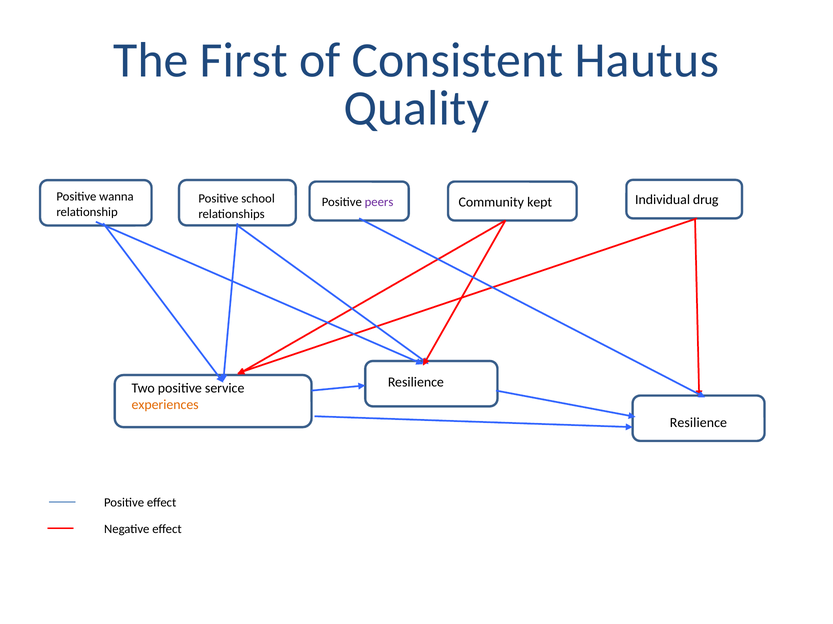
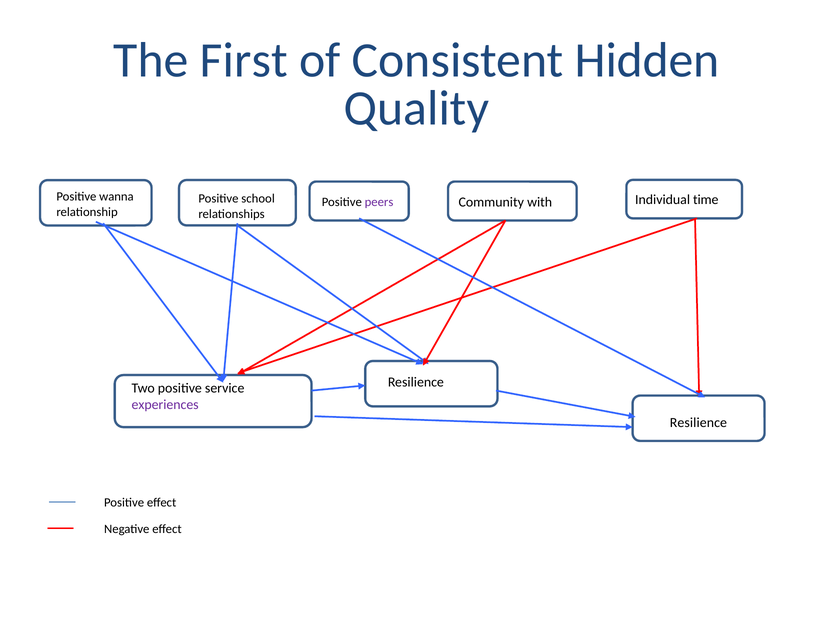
Hautus: Hautus -> Hidden
kept: kept -> with
drug: drug -> time
experiences colour: orange -> purple
